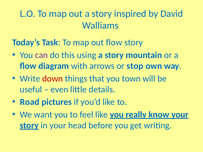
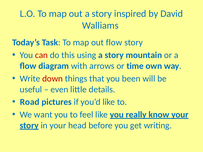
can colour: purple -> red
stop: stop -> time
town: town -> been
